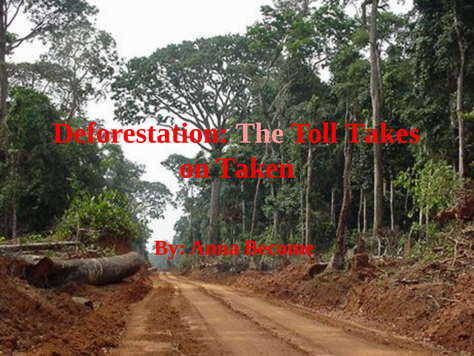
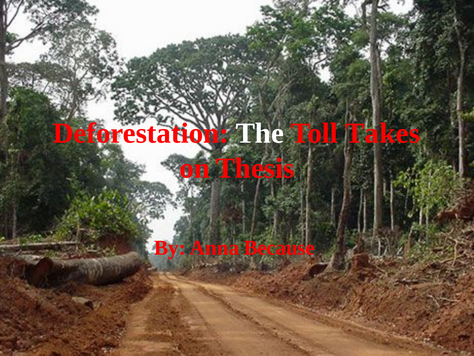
The colour: pink -> white
Taken: Taken -> Thesis
Become: Become -> Because
